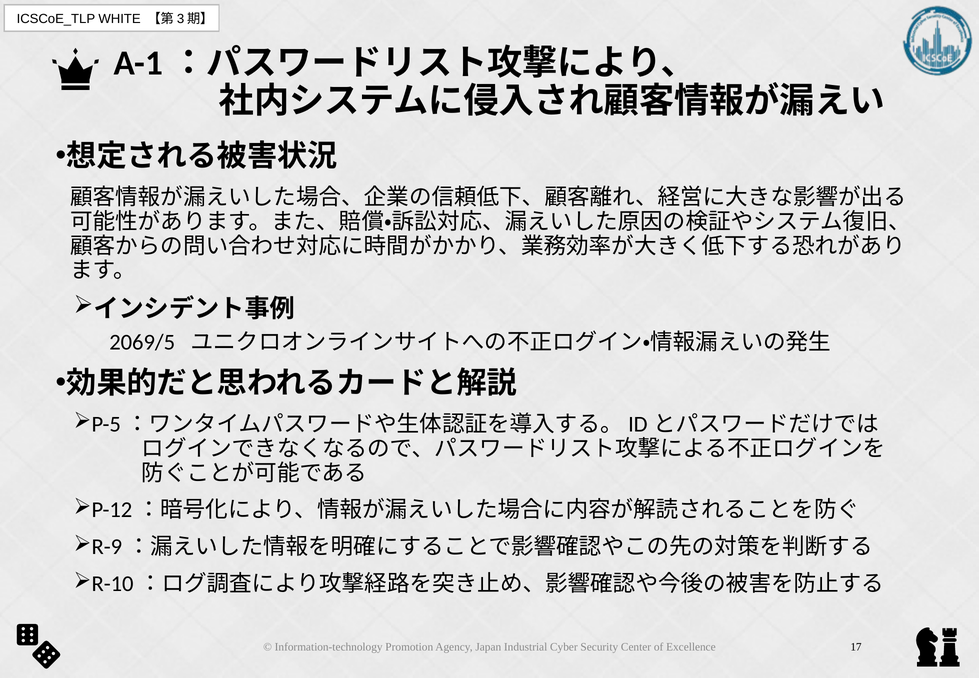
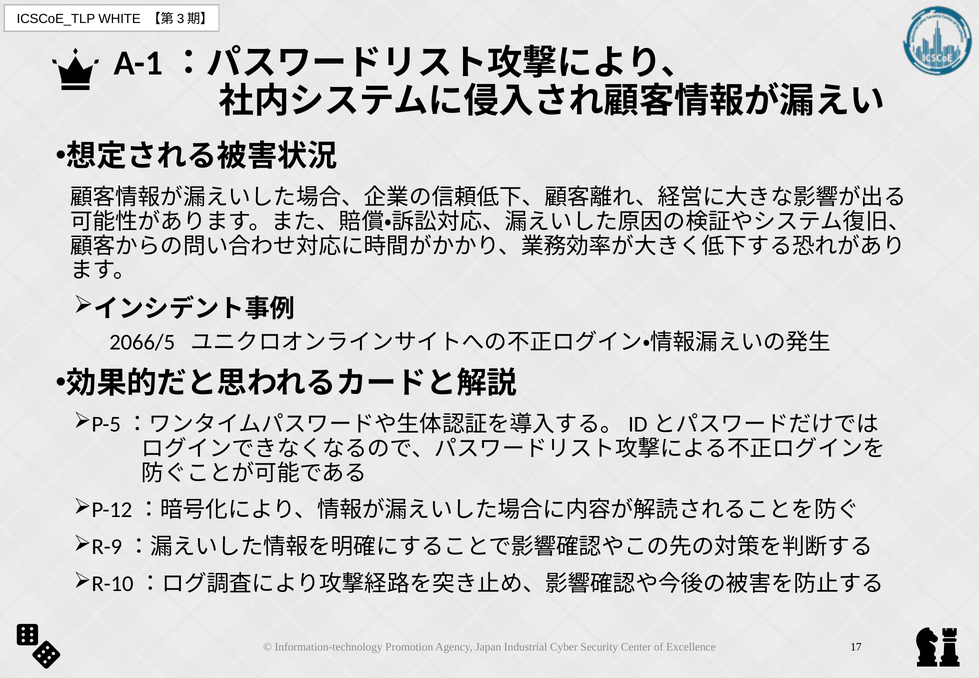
2069/5: 2069/5 -> 2066/5
